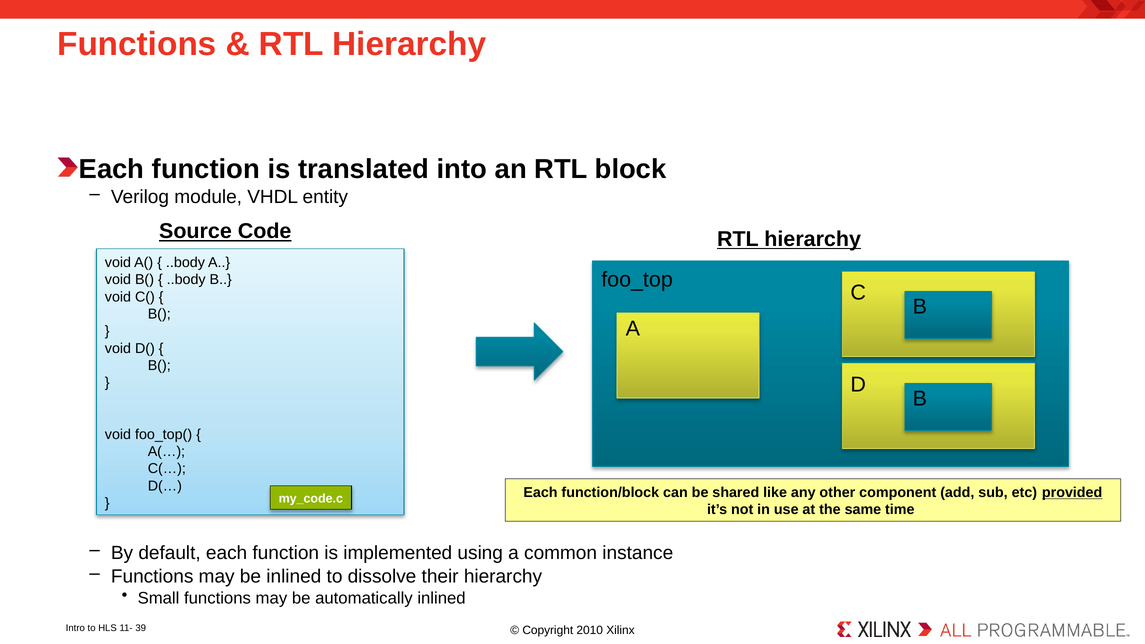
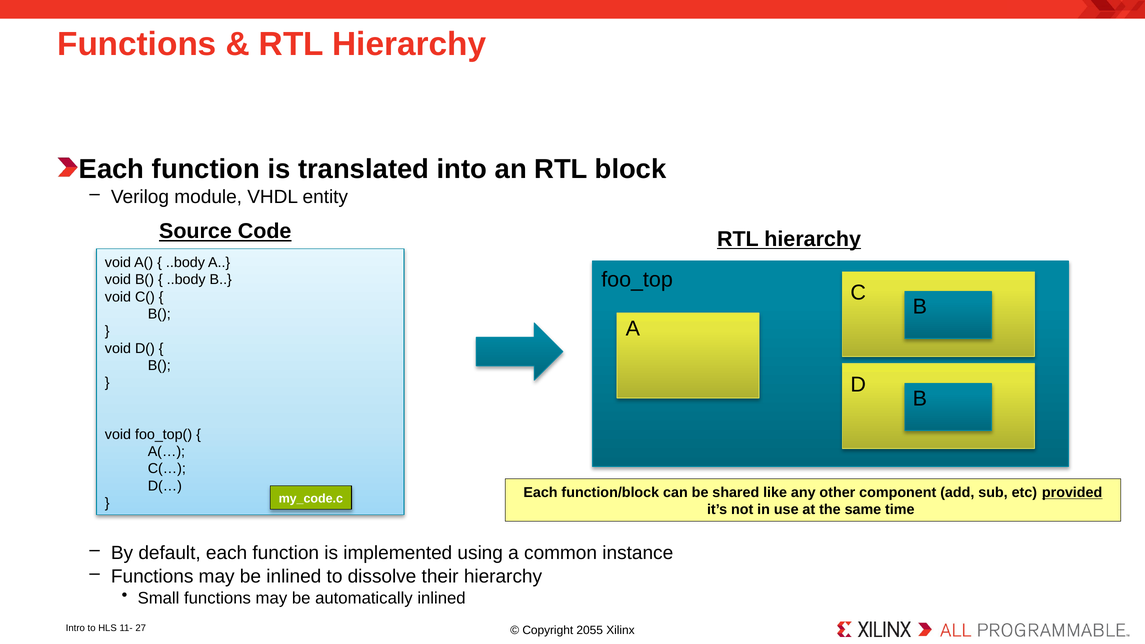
39: 39 -> 27
2010: 2010 -> 2055
